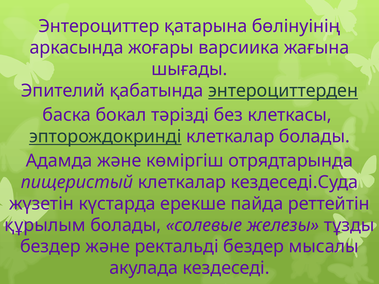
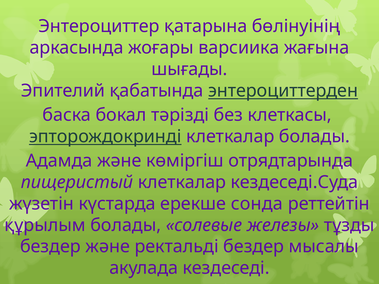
пайда: пайда -> сонда
